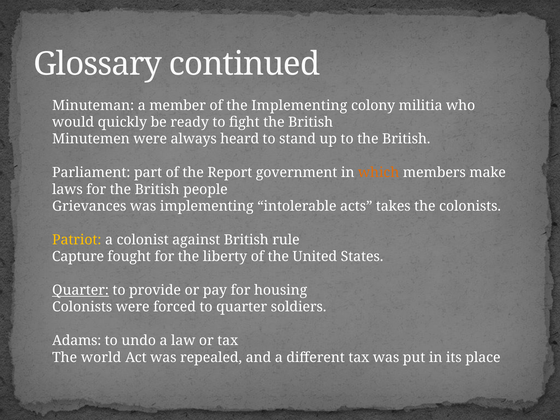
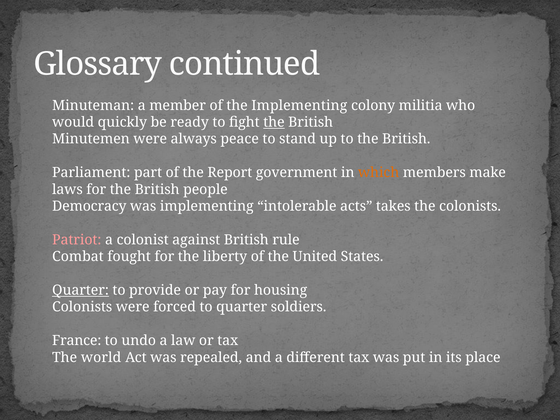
the at (274, 122) underline: none -> present
heard: heard -> peace
Grievances: Grievances -> Democracy
Patriot colour: yellow -> pink
Capture: Capture -> Combat
Adams: Adams -> France
